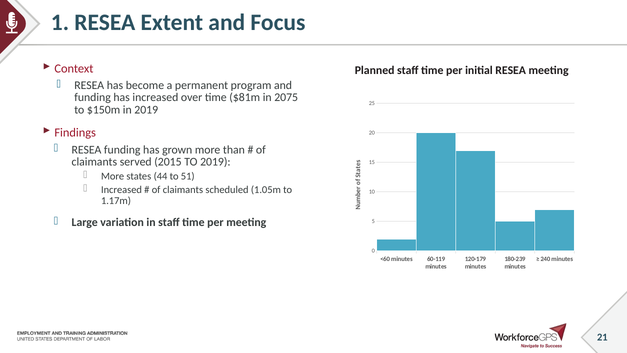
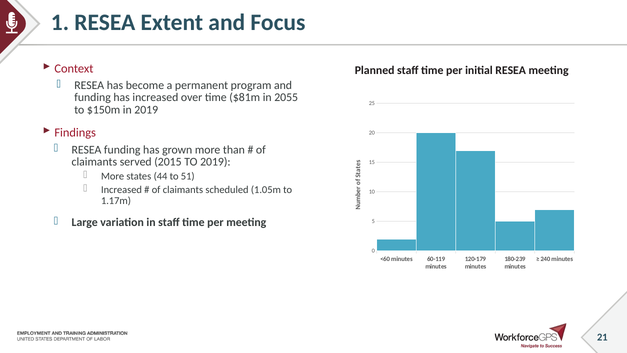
2075: 2075 -> 2055
